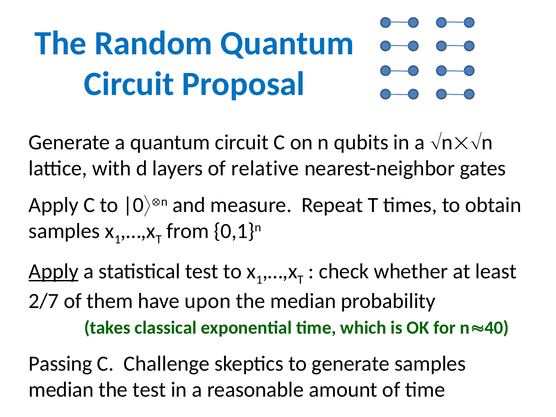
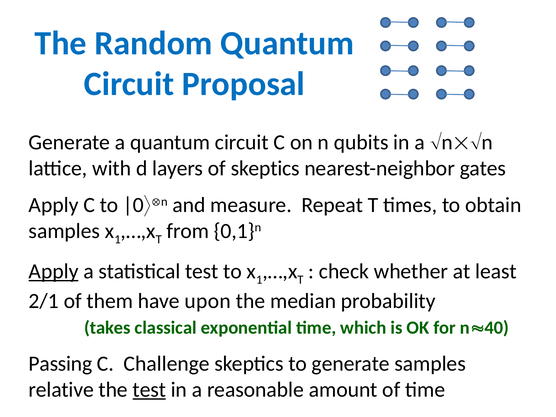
of relative: relative -> skeptics
2/7: 2/7 -> 2/1
median at (61, 390): median -> relative
test at (149, 390) underline: none -> present
